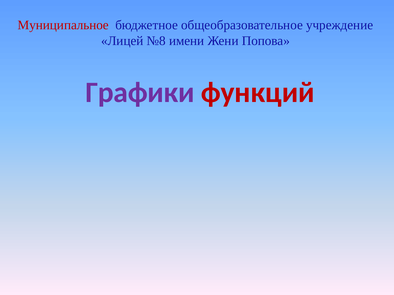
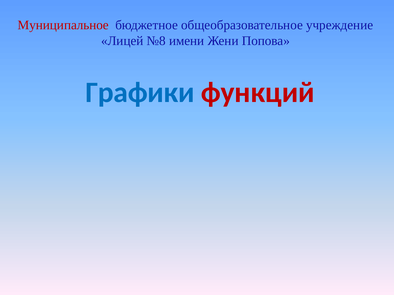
Графики colour: purple -> blue
